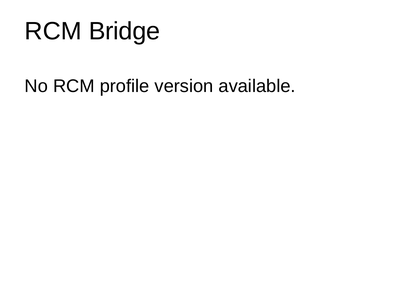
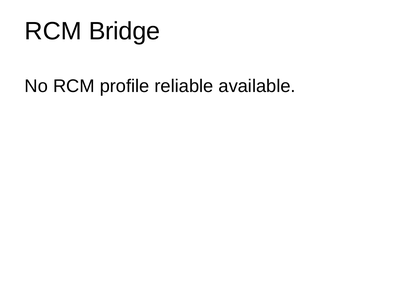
version: version -> reliable
